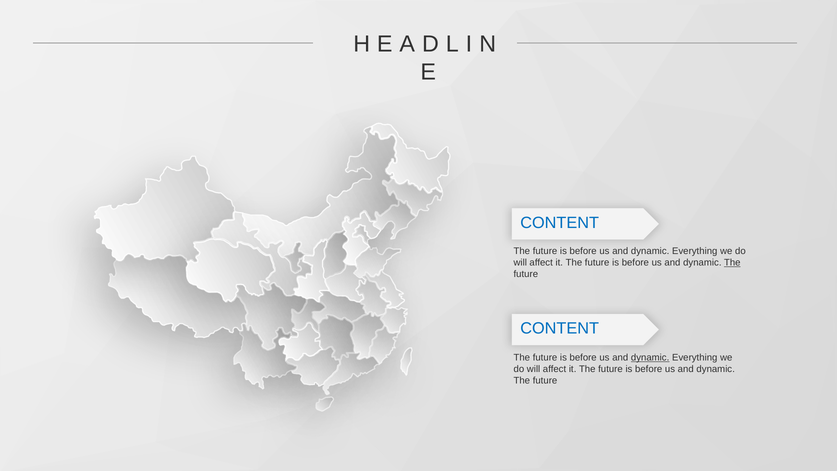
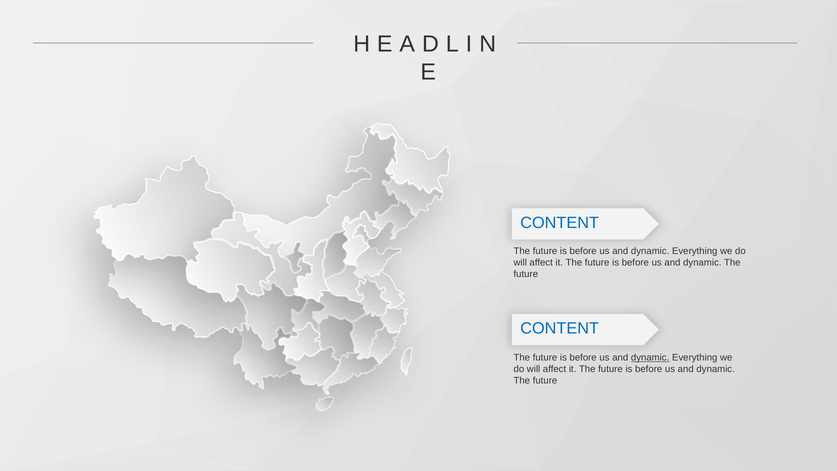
The at (732, 263) underline: present -> none
